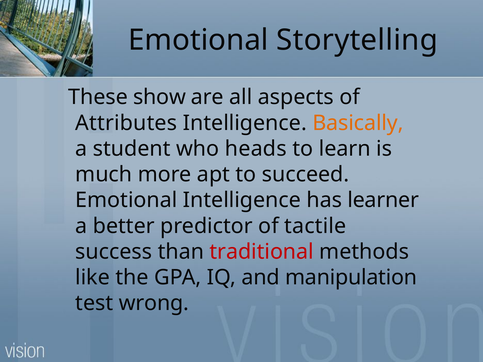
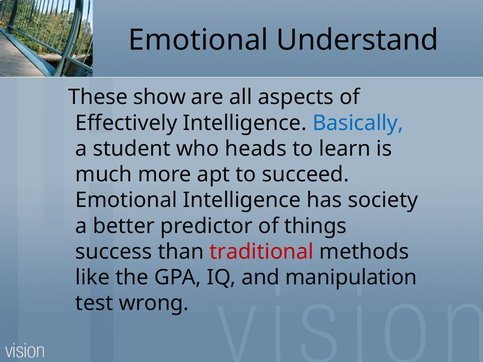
Storytelling: Storytelling -> Understand
Attributes: Attributes -> Effectively
Basically colour: orange -> blue
learner: learner -> society
tactile: tactile -> things
